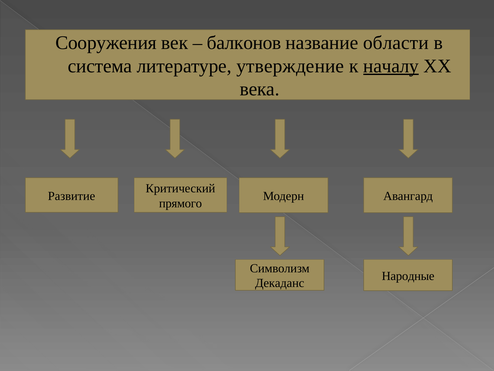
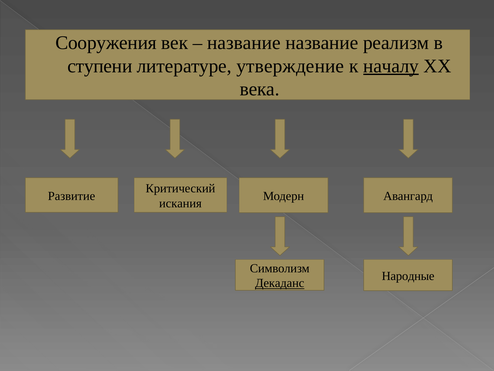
балконов at (244, 43): балконов -> название
области: области -> реализм
система: система -> ступени
прямого: прямого -> искания
Декаданс underline: none -> present
